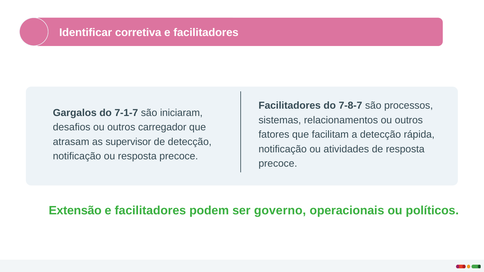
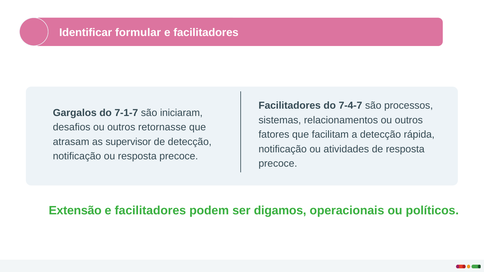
corretiva: corretiva -> formular
7-8-7: 7-8-7 -> 7-4-7
carregador: carregador -> retornasse
governo: governo -> digamos
